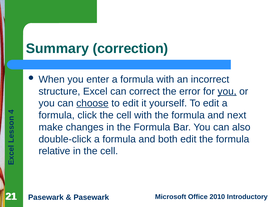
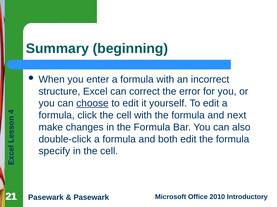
correction: correction -> beginning
you at (227, 92) underline: present -> none
relative: relative -> specify
